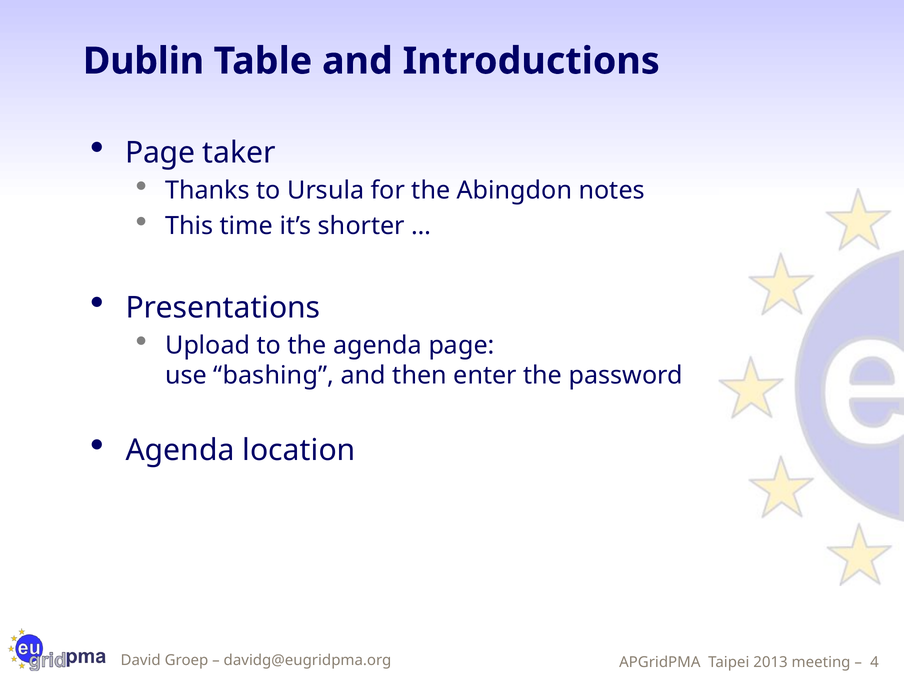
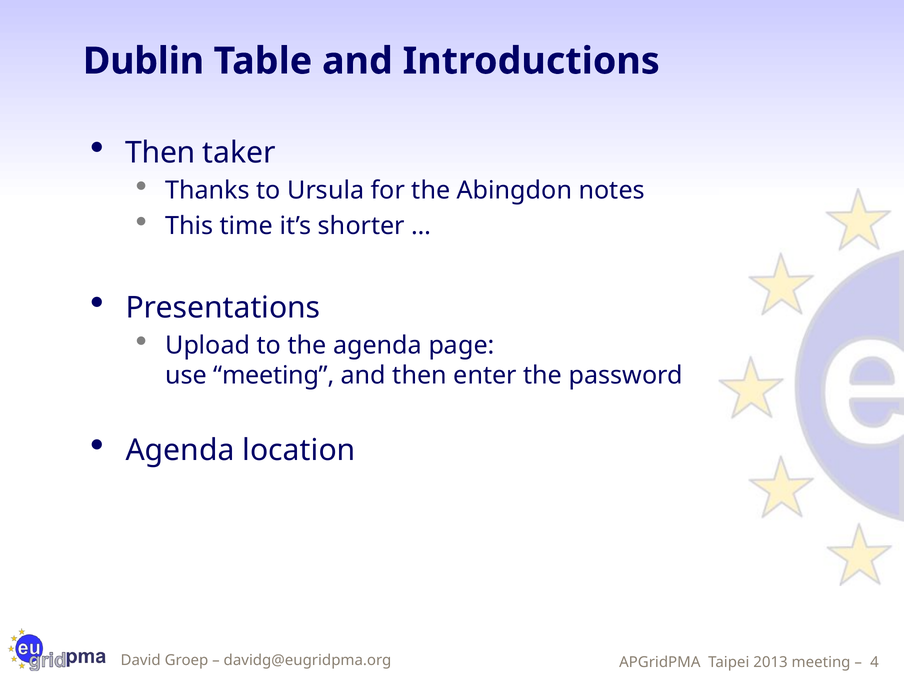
Page at (160, 153): Page -> Then
use bashing: bashing -> meeting
